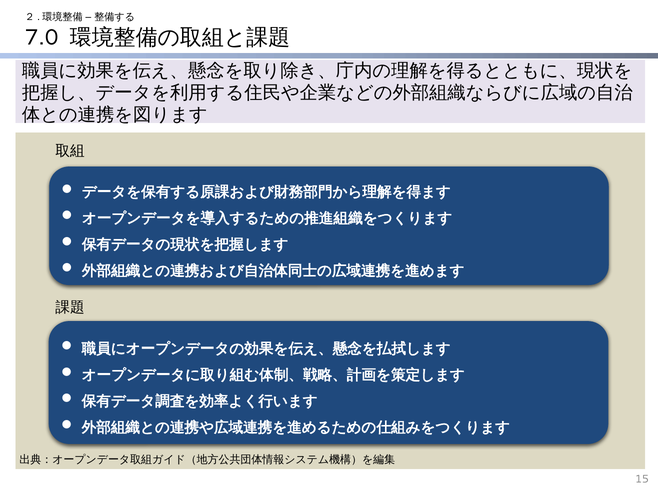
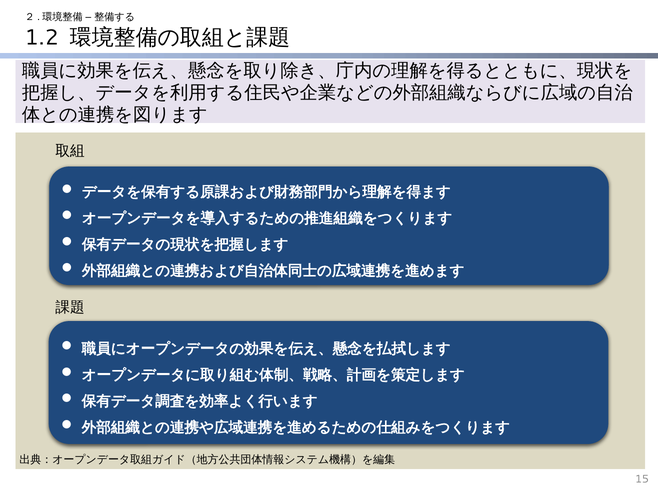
7.0: 7.0 -> 1.2
